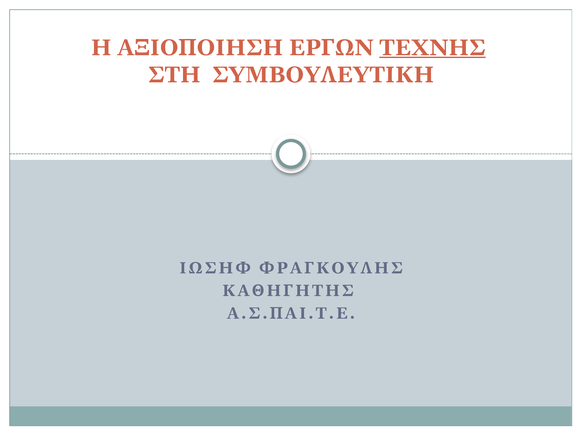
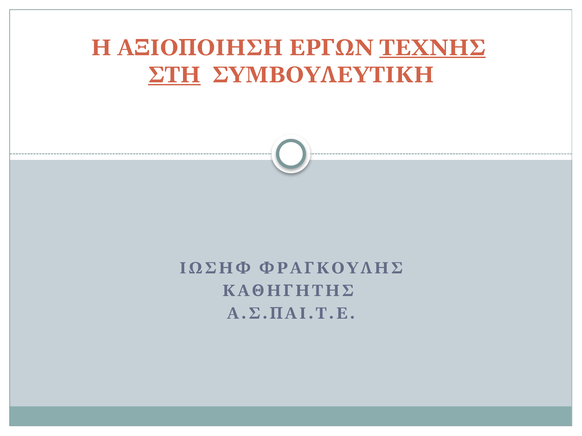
ΣΤΗ underline: none -> present
